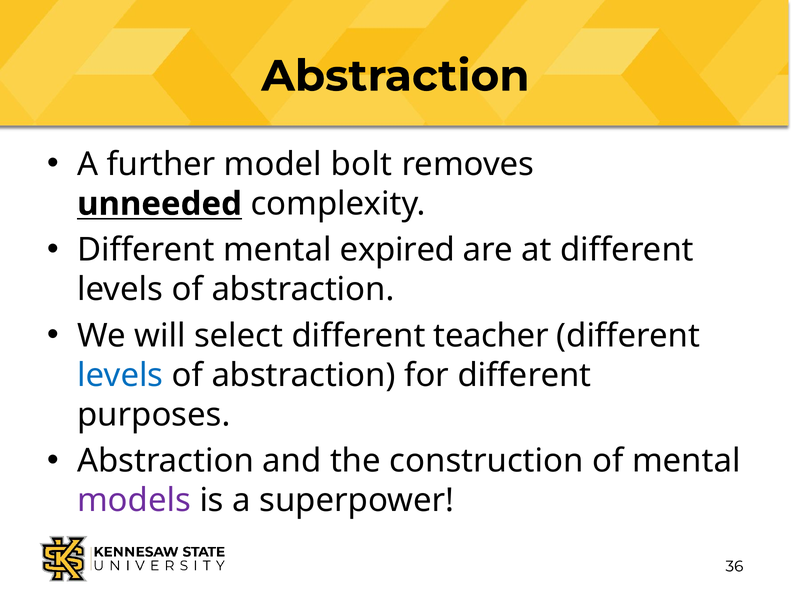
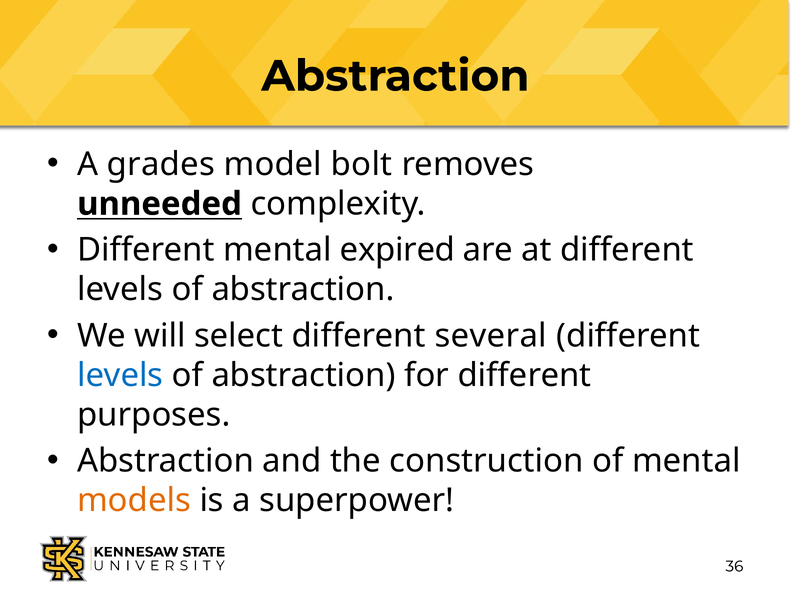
further: further -> grades
teacher: teacher -> several
models colour: purple -> orange
